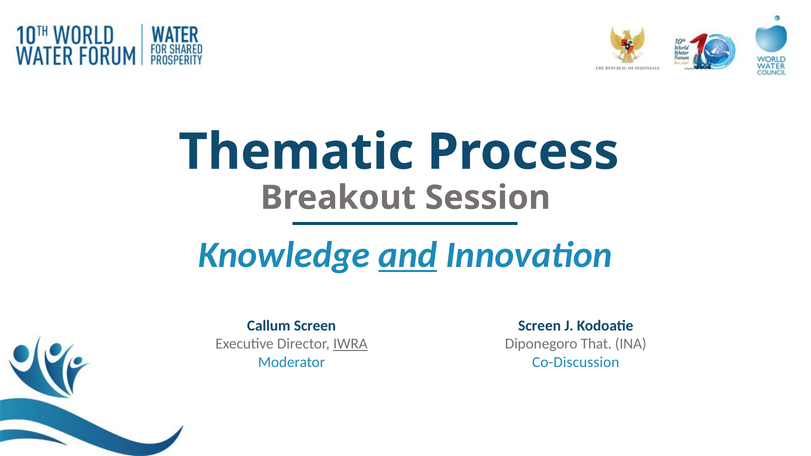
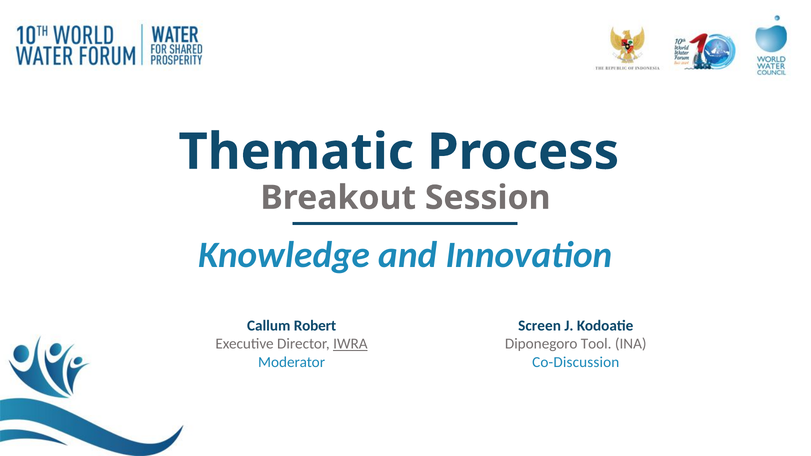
and underline: present -> none
Callum Screen: Screen -> Robert
That: That -> Tool
